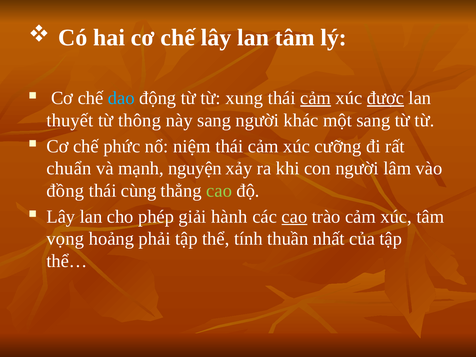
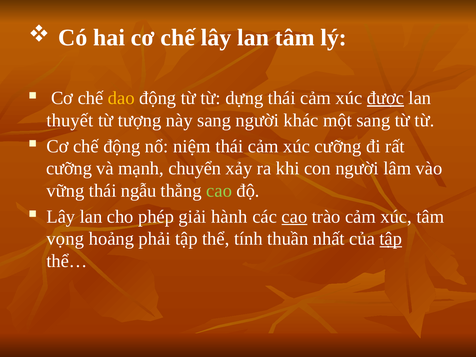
dao colour: light blue -> yellow
xung: xung -> dựng
cảm at (316, 98) underline: present -> none
thông: thông -> tượng
chế phức: phức -> động
chuẩn at (69, 168): chuẩn -> cưỡng
nguyện: nguyện -> chuyển
đồng: đồng -> vững
cùng: cùng -> ngẫu
tập at (391, 239) underline: none -> present
